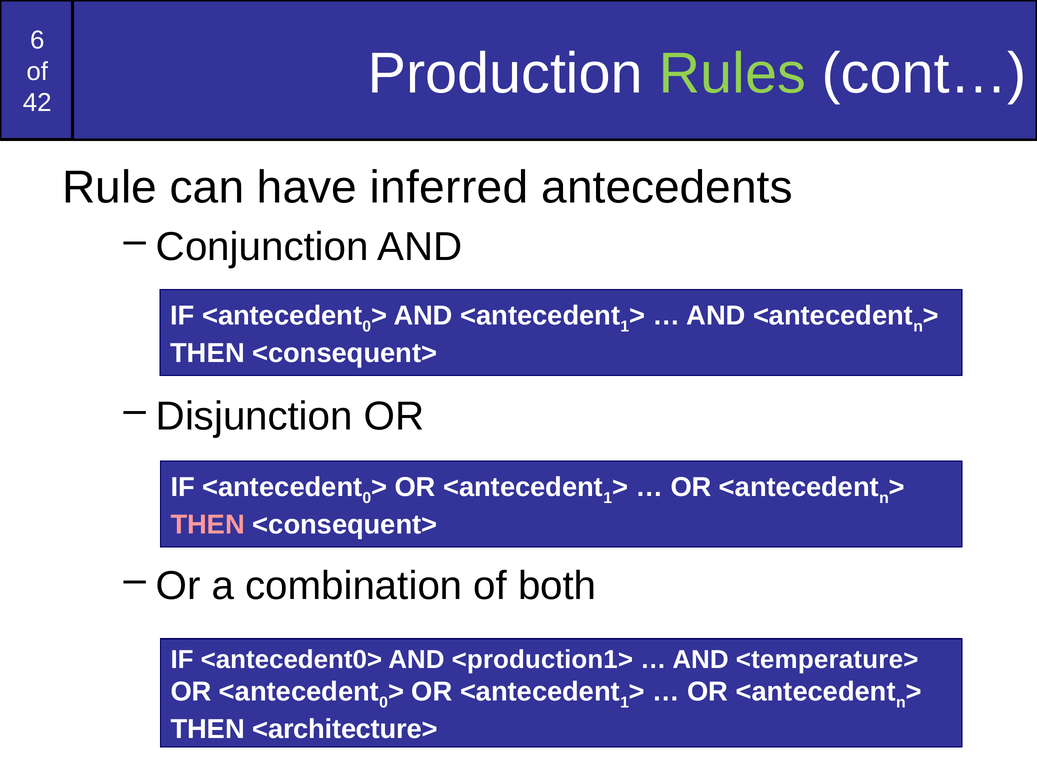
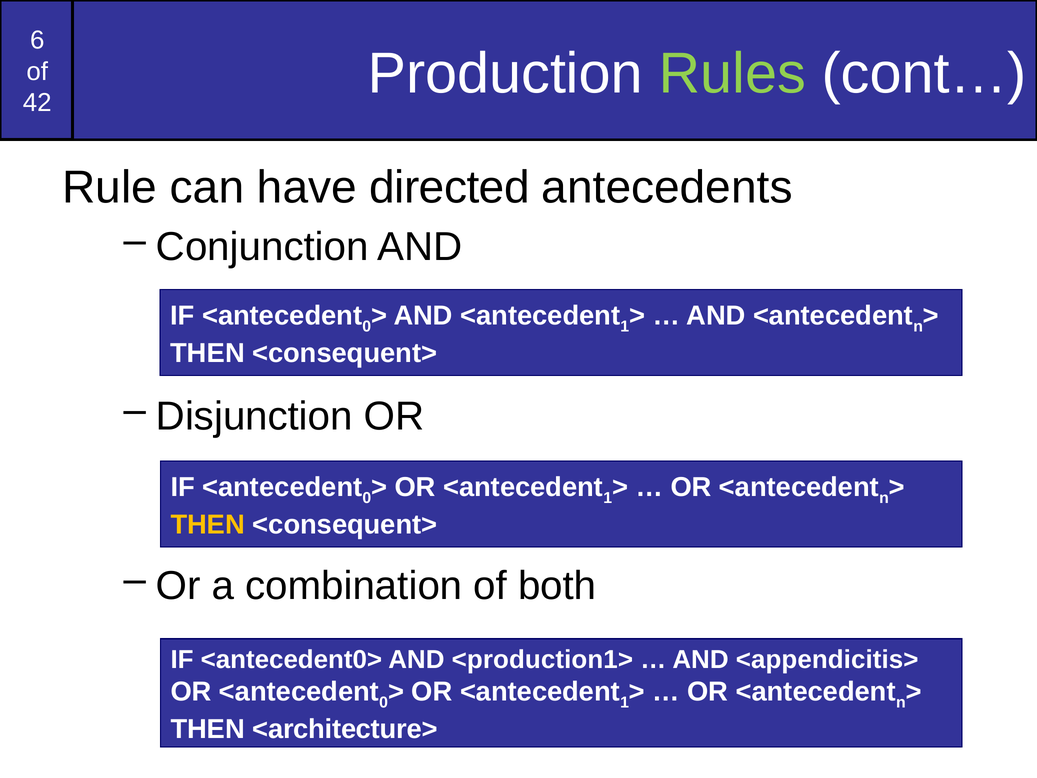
inferred: inferred -> directed
THEN at (208, 524) colour: pink -> yellow
<temperature>: <temperature> -> <appendicitis>
